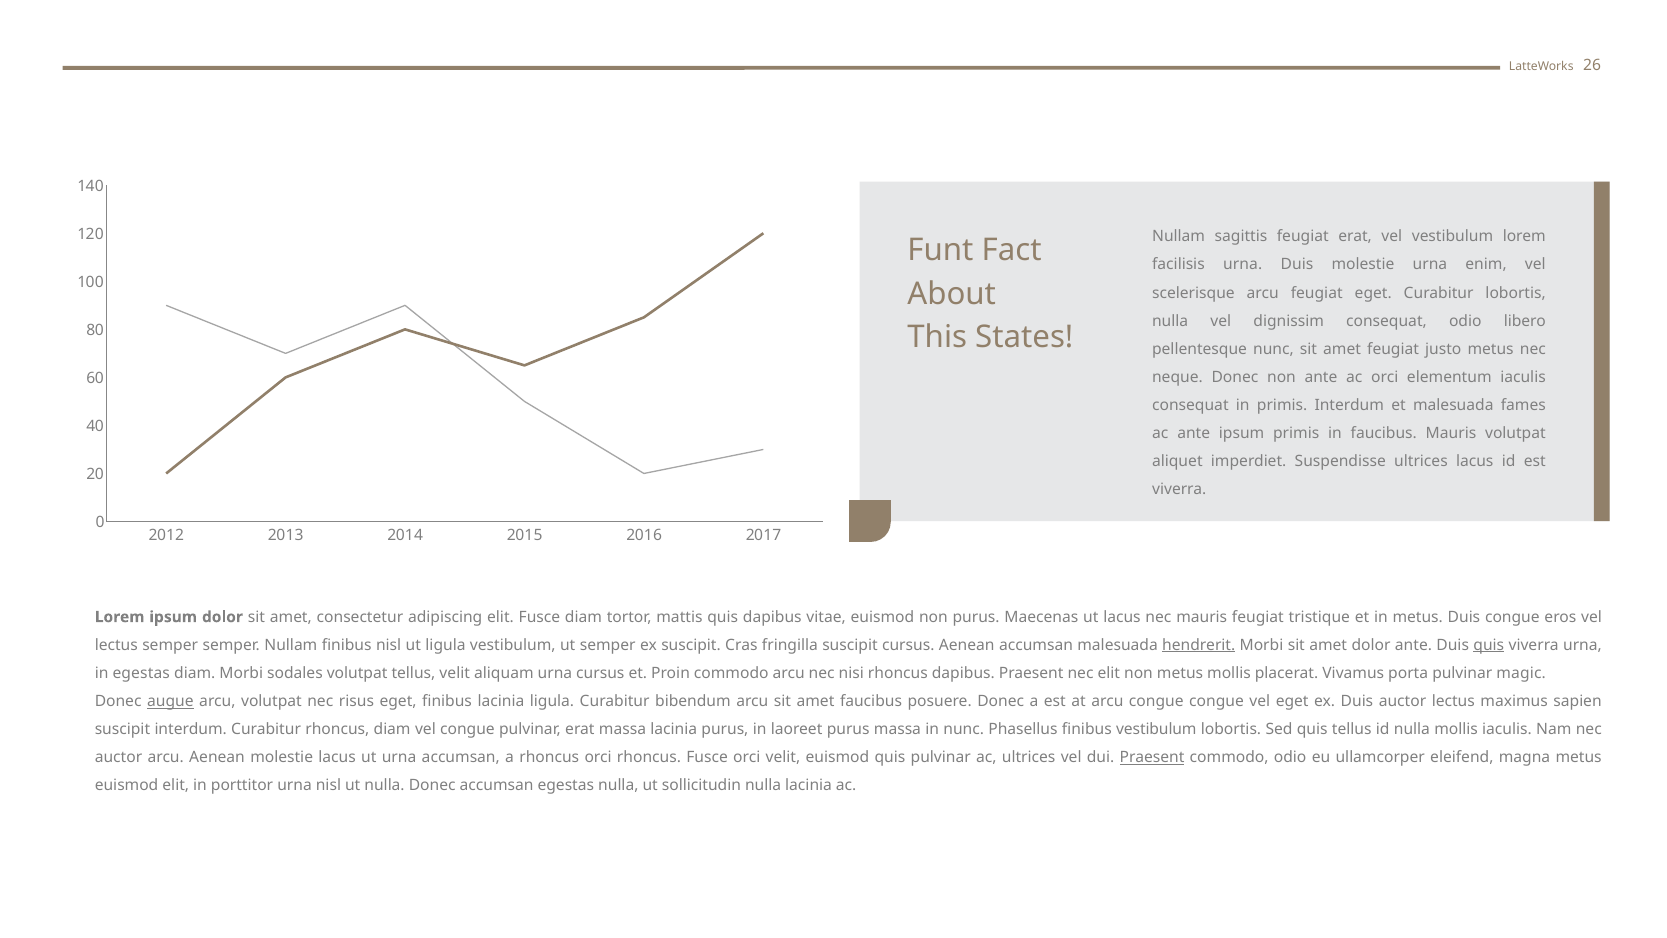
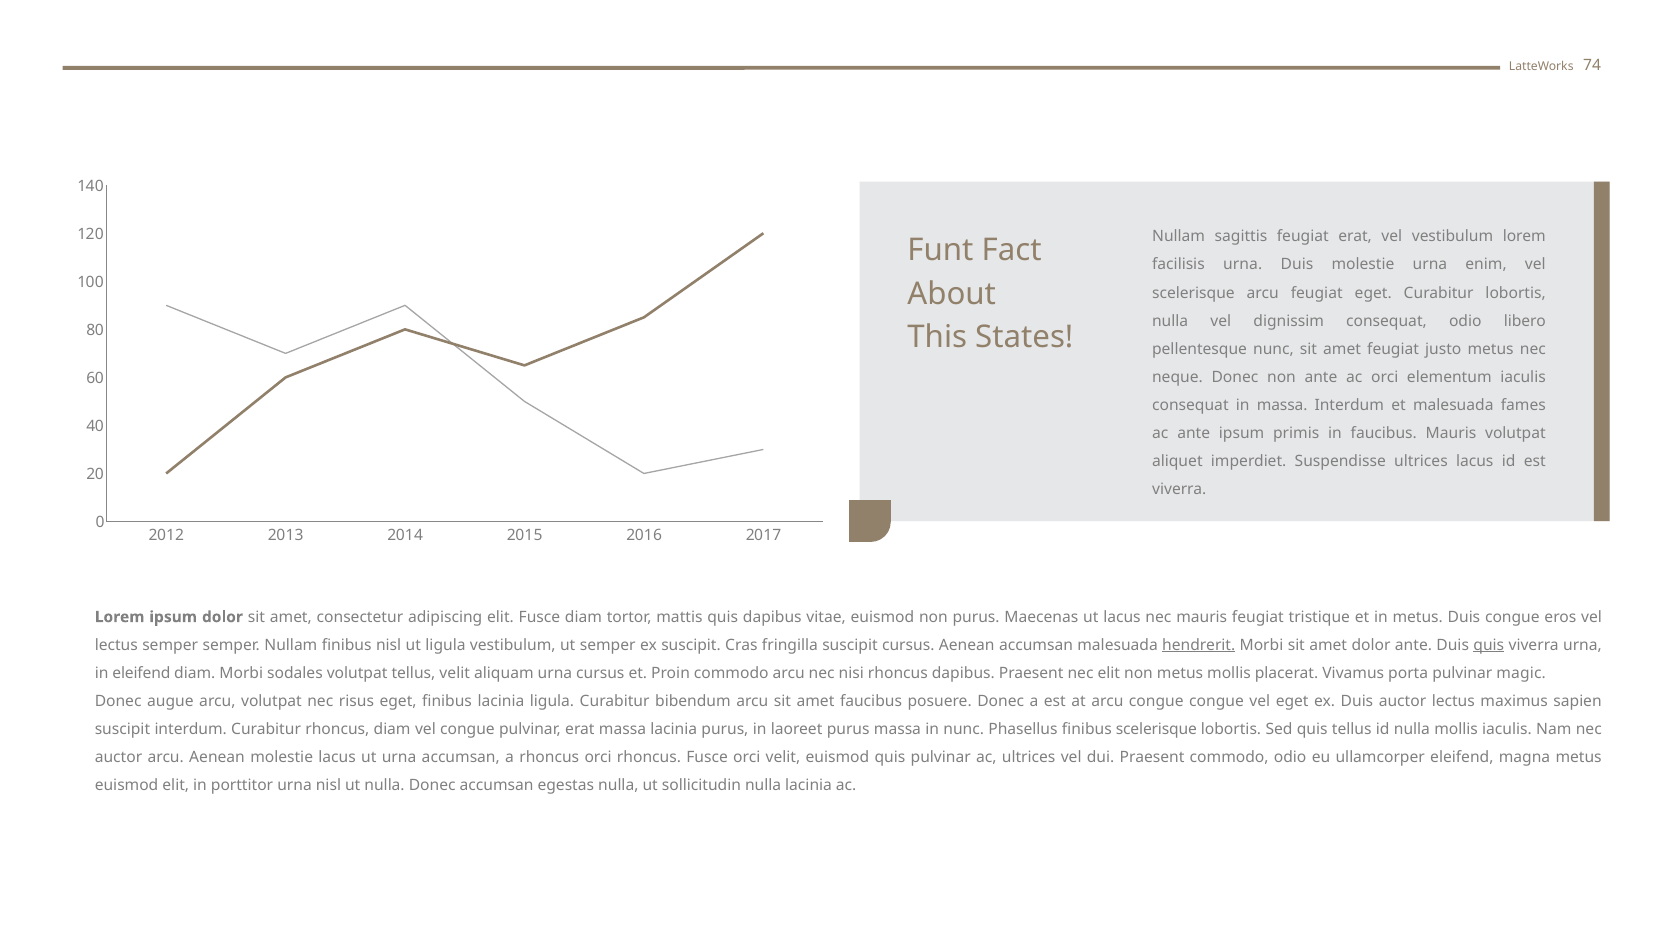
26: 26 -> 74
in primis: primis -> massa
in egestas: egestas -> eleifend
augue underline: present -> none
finibus vestibulum: vestibulum -> scelerisque
Praesent at (1152, 757) underline: present -> none
